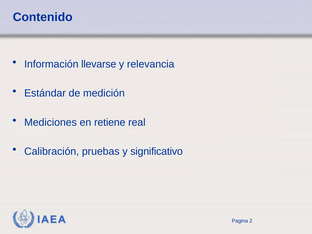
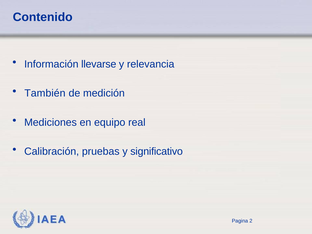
Estándar: Estándar -> También
retiene: retiene -> equipo
